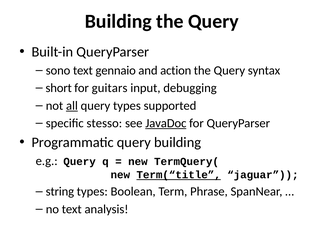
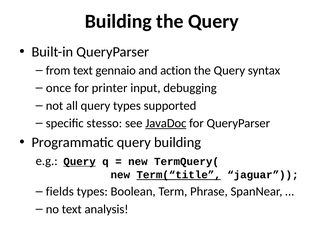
sono: sono -> from
short: short -> once
guitars: guitars -> printer
all underline: present -> none
Query at (80, 162) underline: none -> present
string: string -> fields
